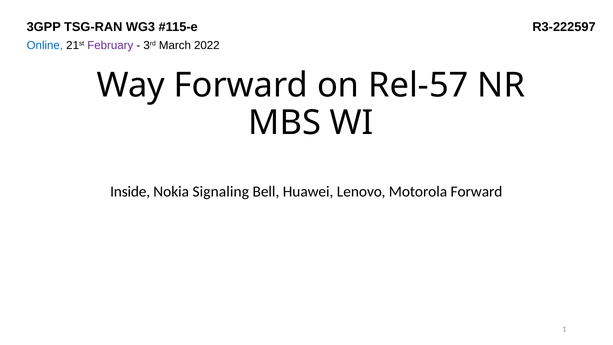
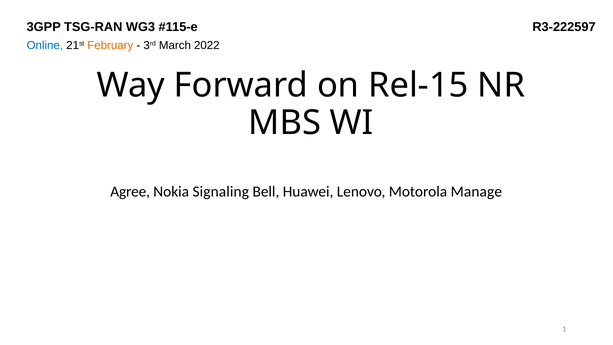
February colour: purple -> orange
Rel-57: Rel-57 -> Rel-15
Inside: Inside -> Agree
Motorola Forward: Forward -> Manage
